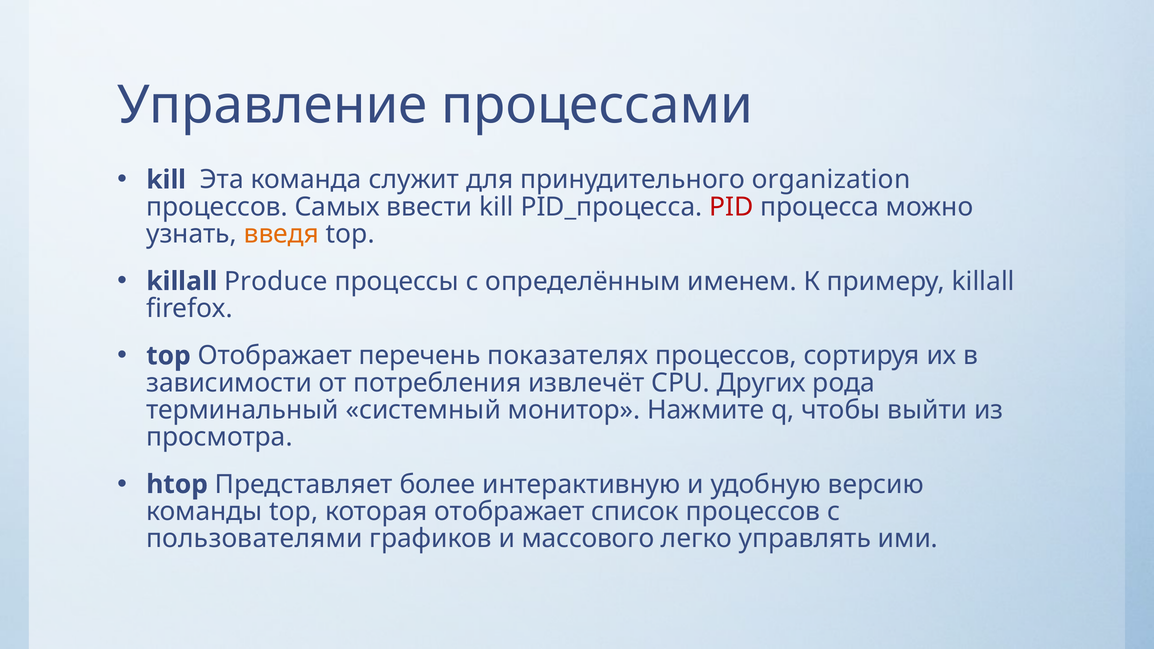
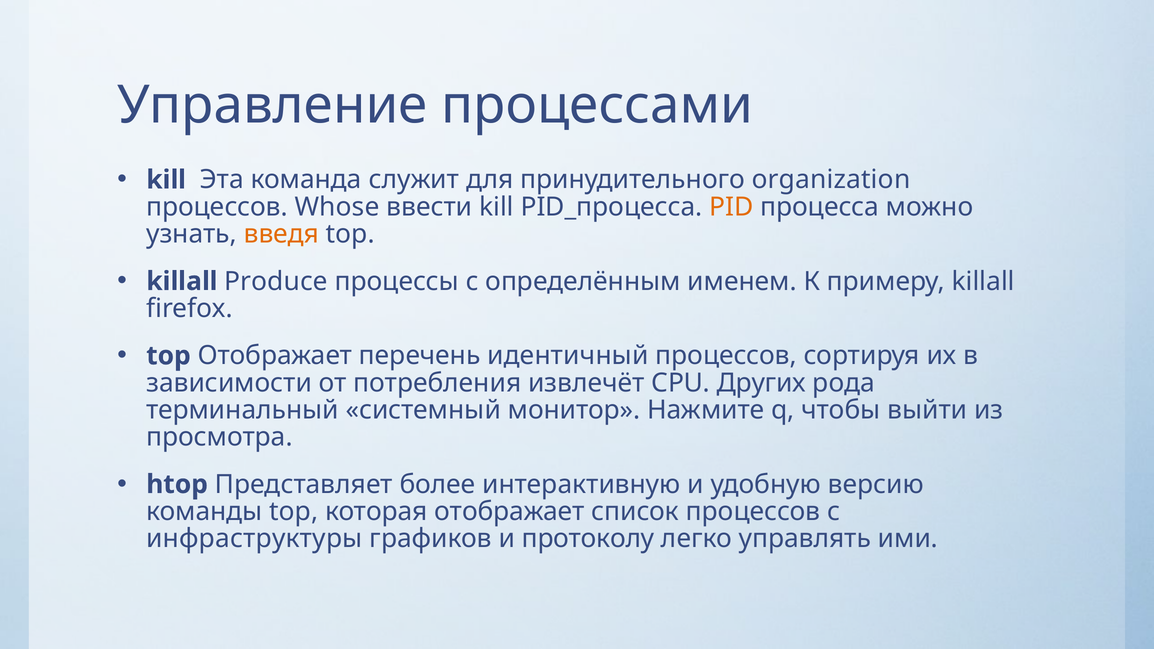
Самых: Самых -> Whose
PID colour: red -> orange
показателях: показателях -> идентичный
пользователями: пользователями -> инфраструктуры
массового: массового -> протоколу
